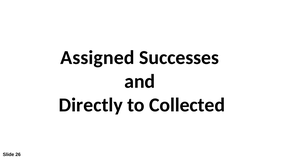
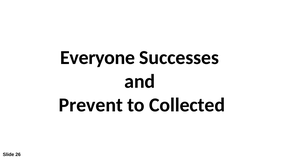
Assigned: Assigned -> Everyone
Directly: Directly -> Prevent
